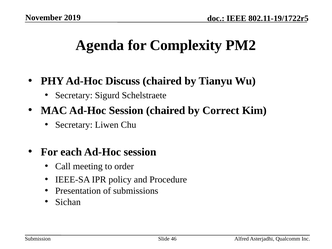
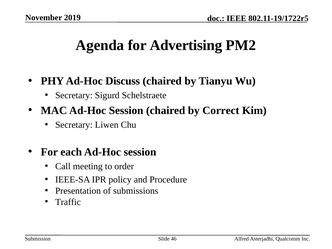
Complexity: Complexity -> Advertising
Sichan: Sichan -> Traffic
